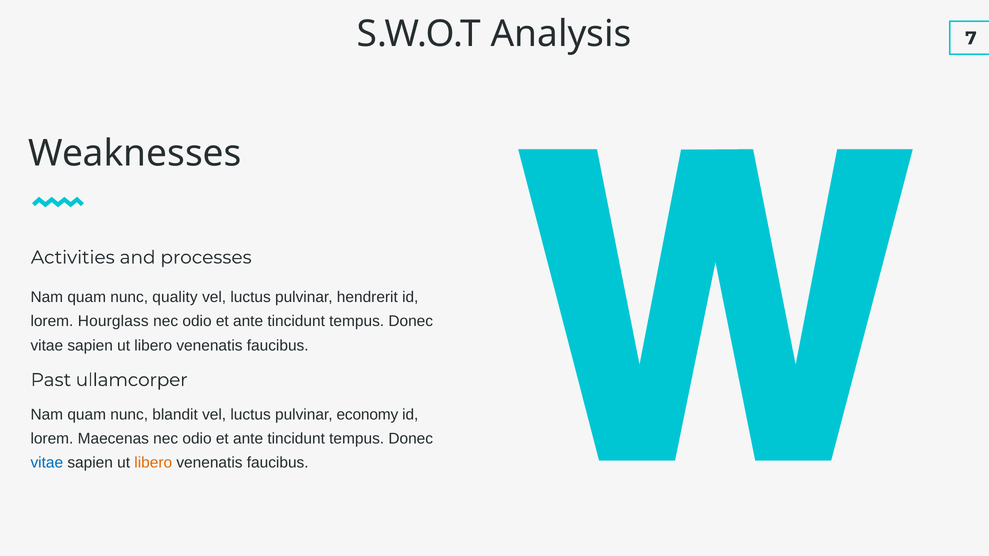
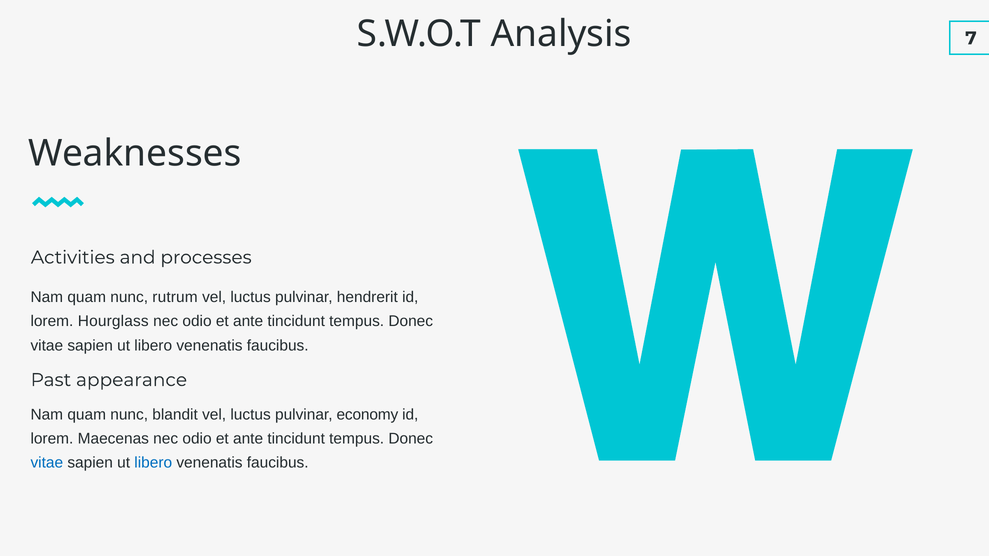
quality: quality -> rutrum
ullamcorper: ullamcorper -> appearance
libero at (153, 463) colour: orange -> blue
